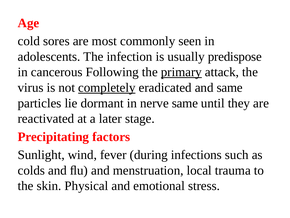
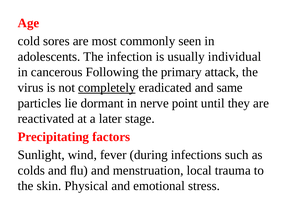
predispose: predispose -> individual
primary underline: present -> none
nerve same: same -> point
